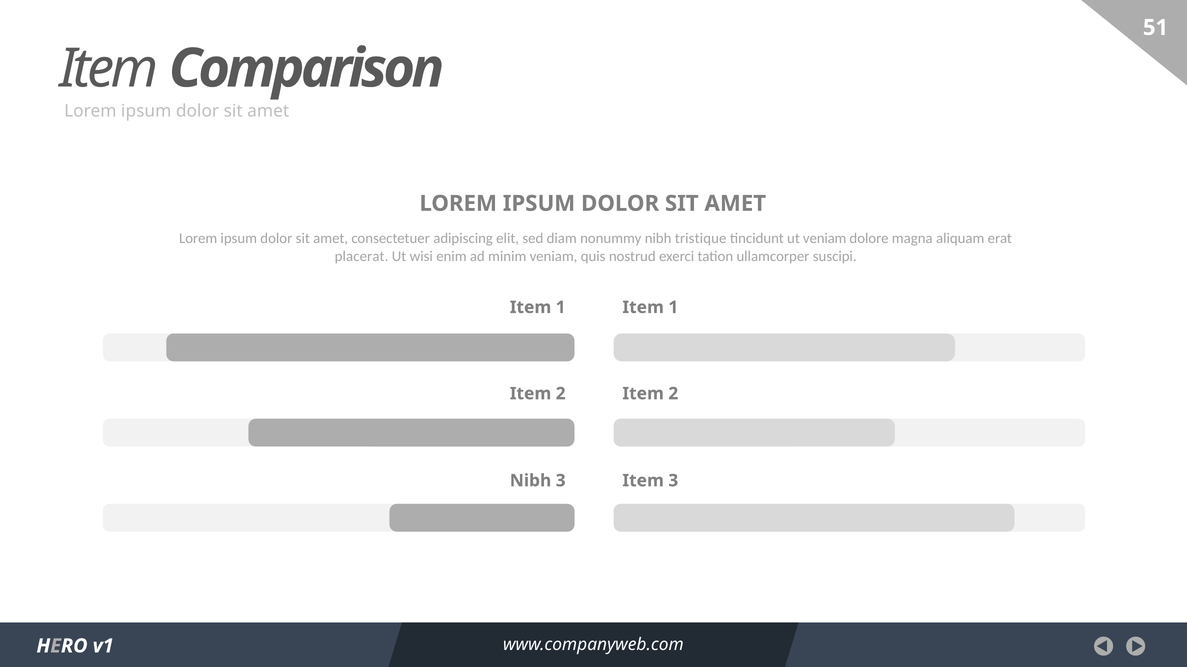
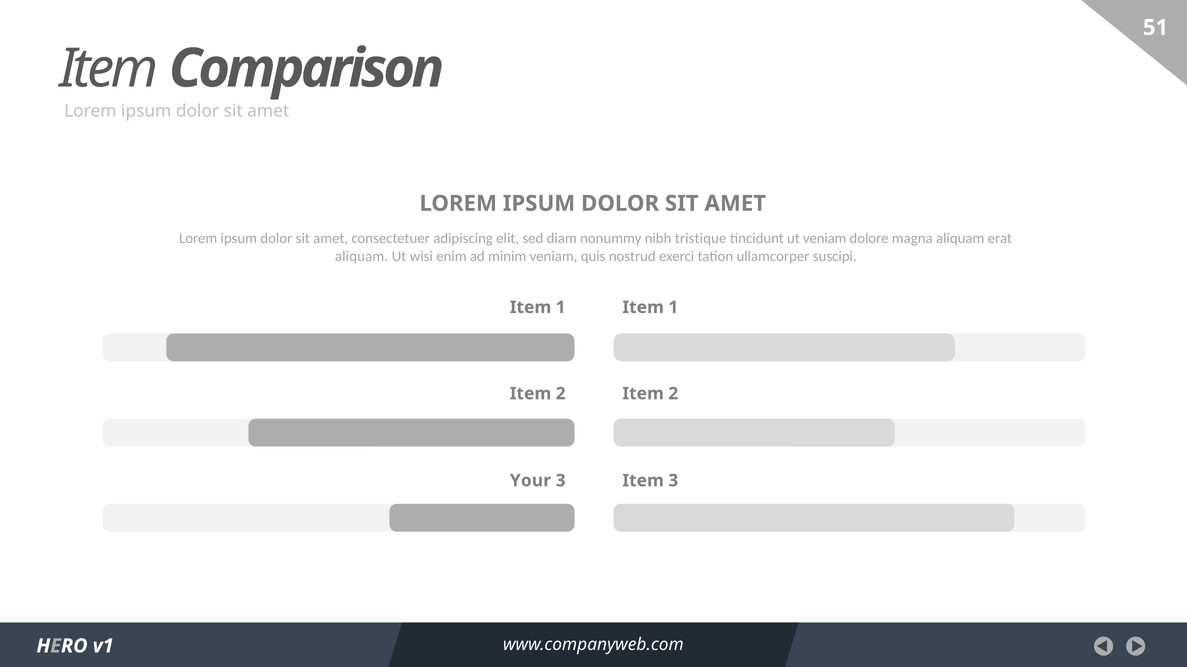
placerat at (362, 257): placerat -> aliquam
Nibh at (531, 481): Nibh -> Your
